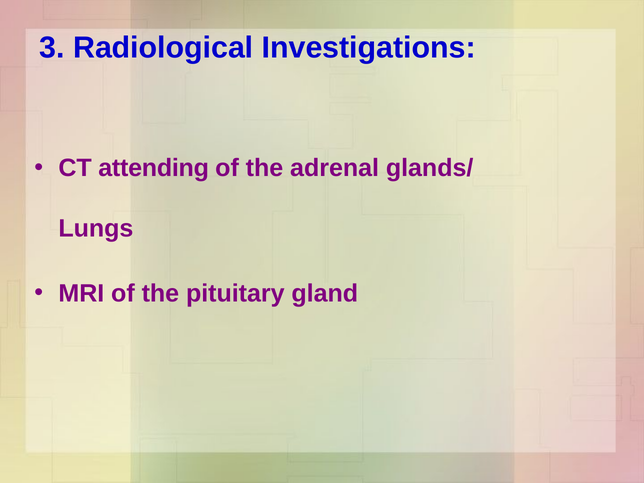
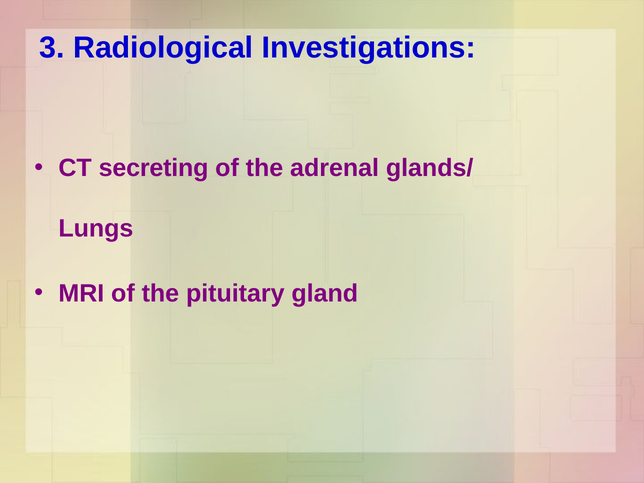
attending: attending -> secreting
